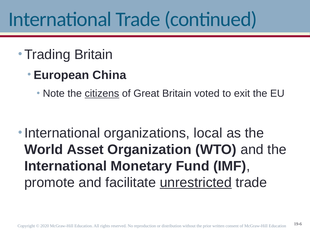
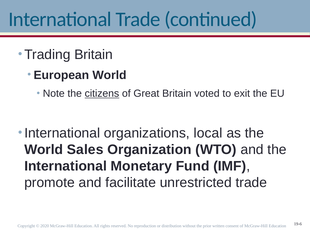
European China: China -> World
Asset: Asset -> Sales
unrestricted underline: present -> none
